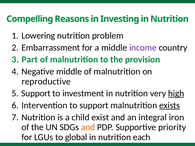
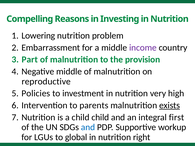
Support at (36, 94): Support -> Policies
high underline: present -> none
to support: support -> parents
child exist: exist -> child
iron: iron -> first
and at (88, 127) colour: orange -> blue
priority: priority -> workup
each: each -> right
